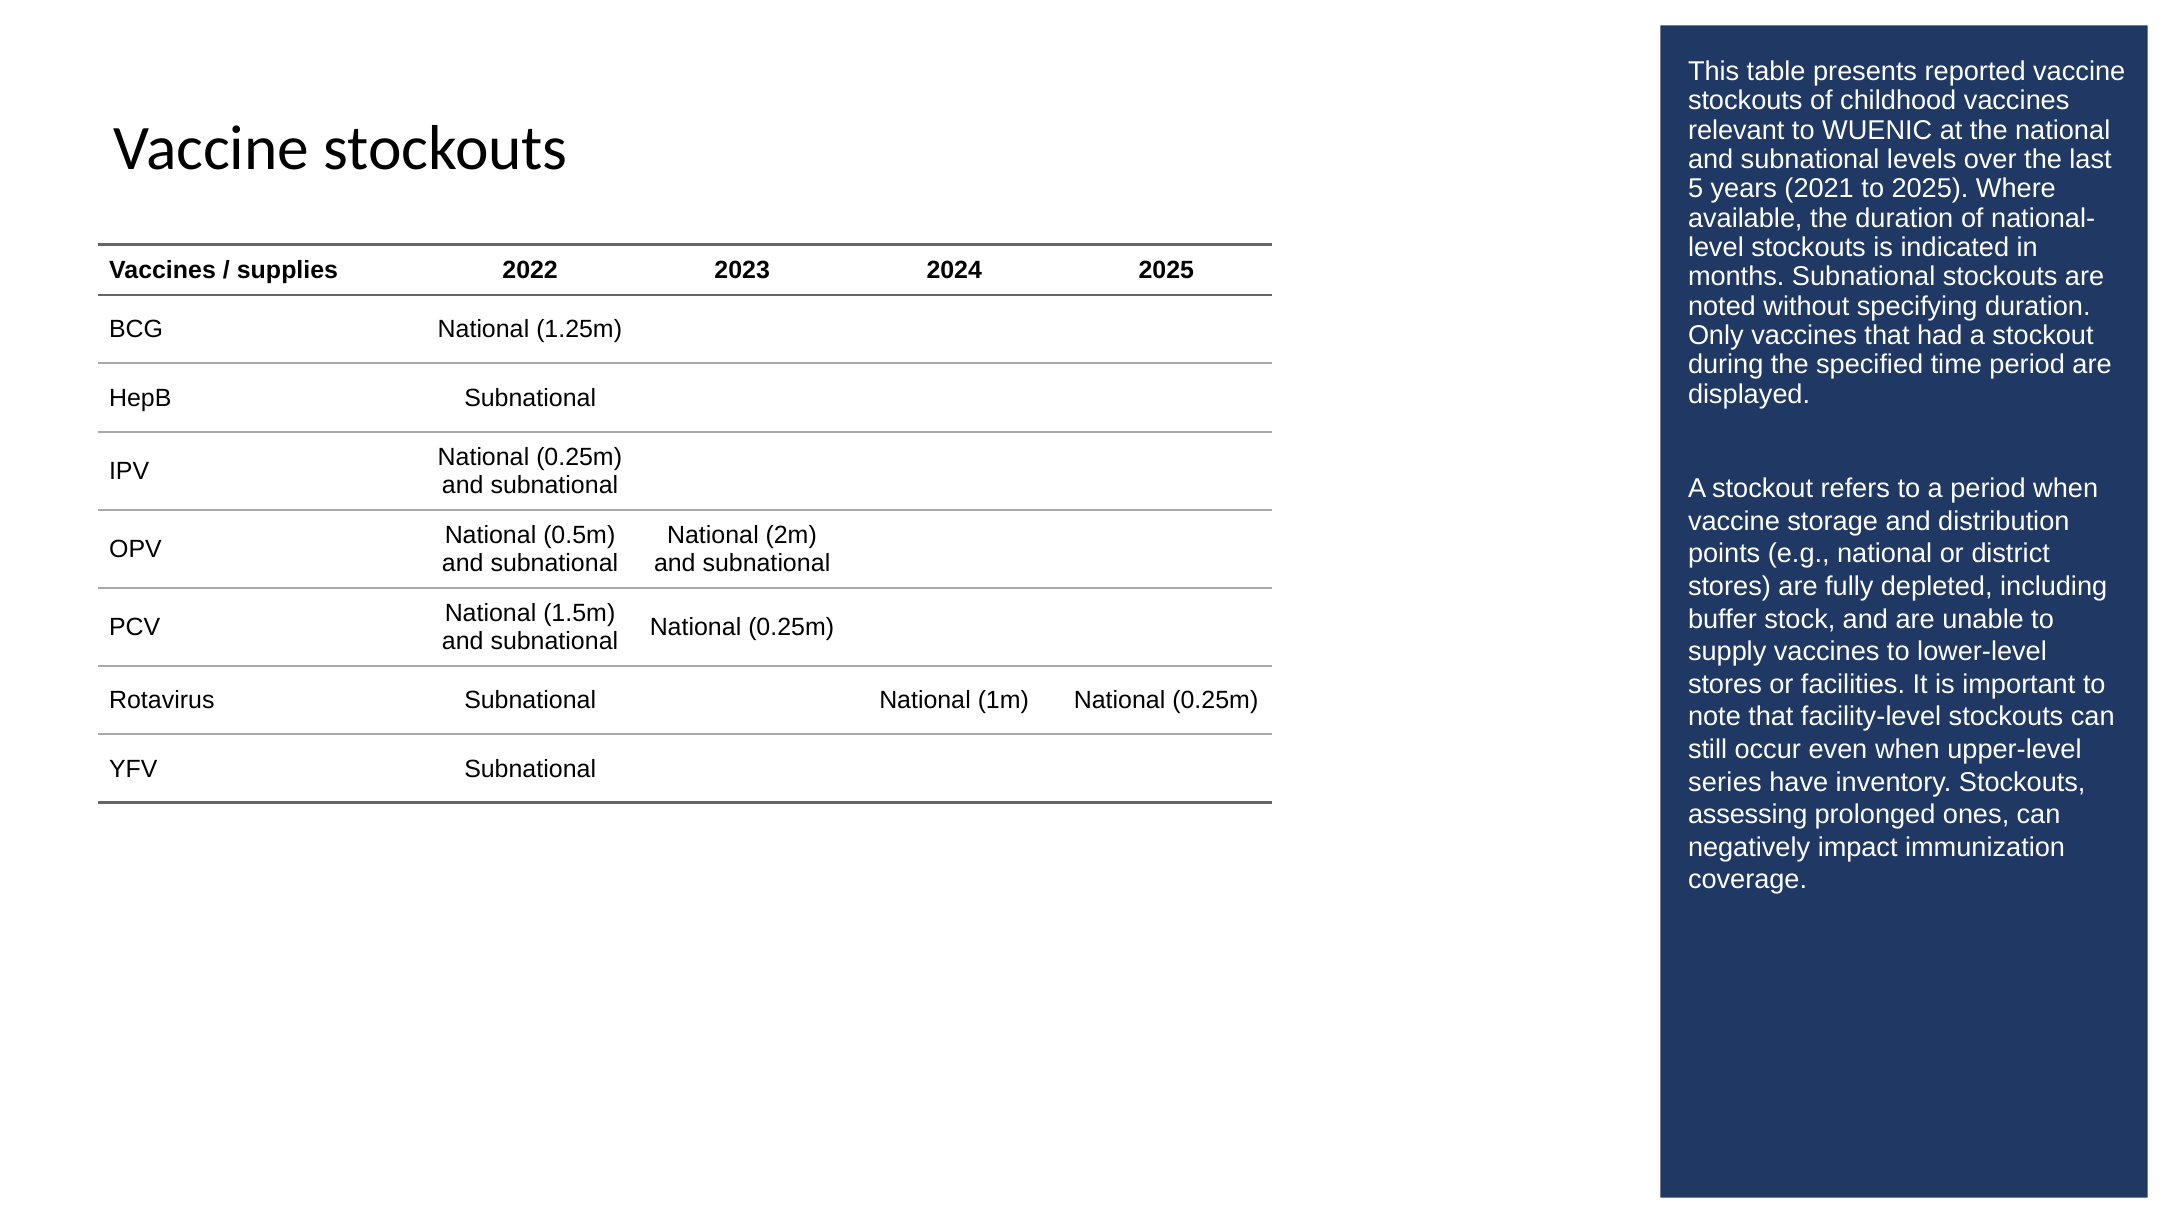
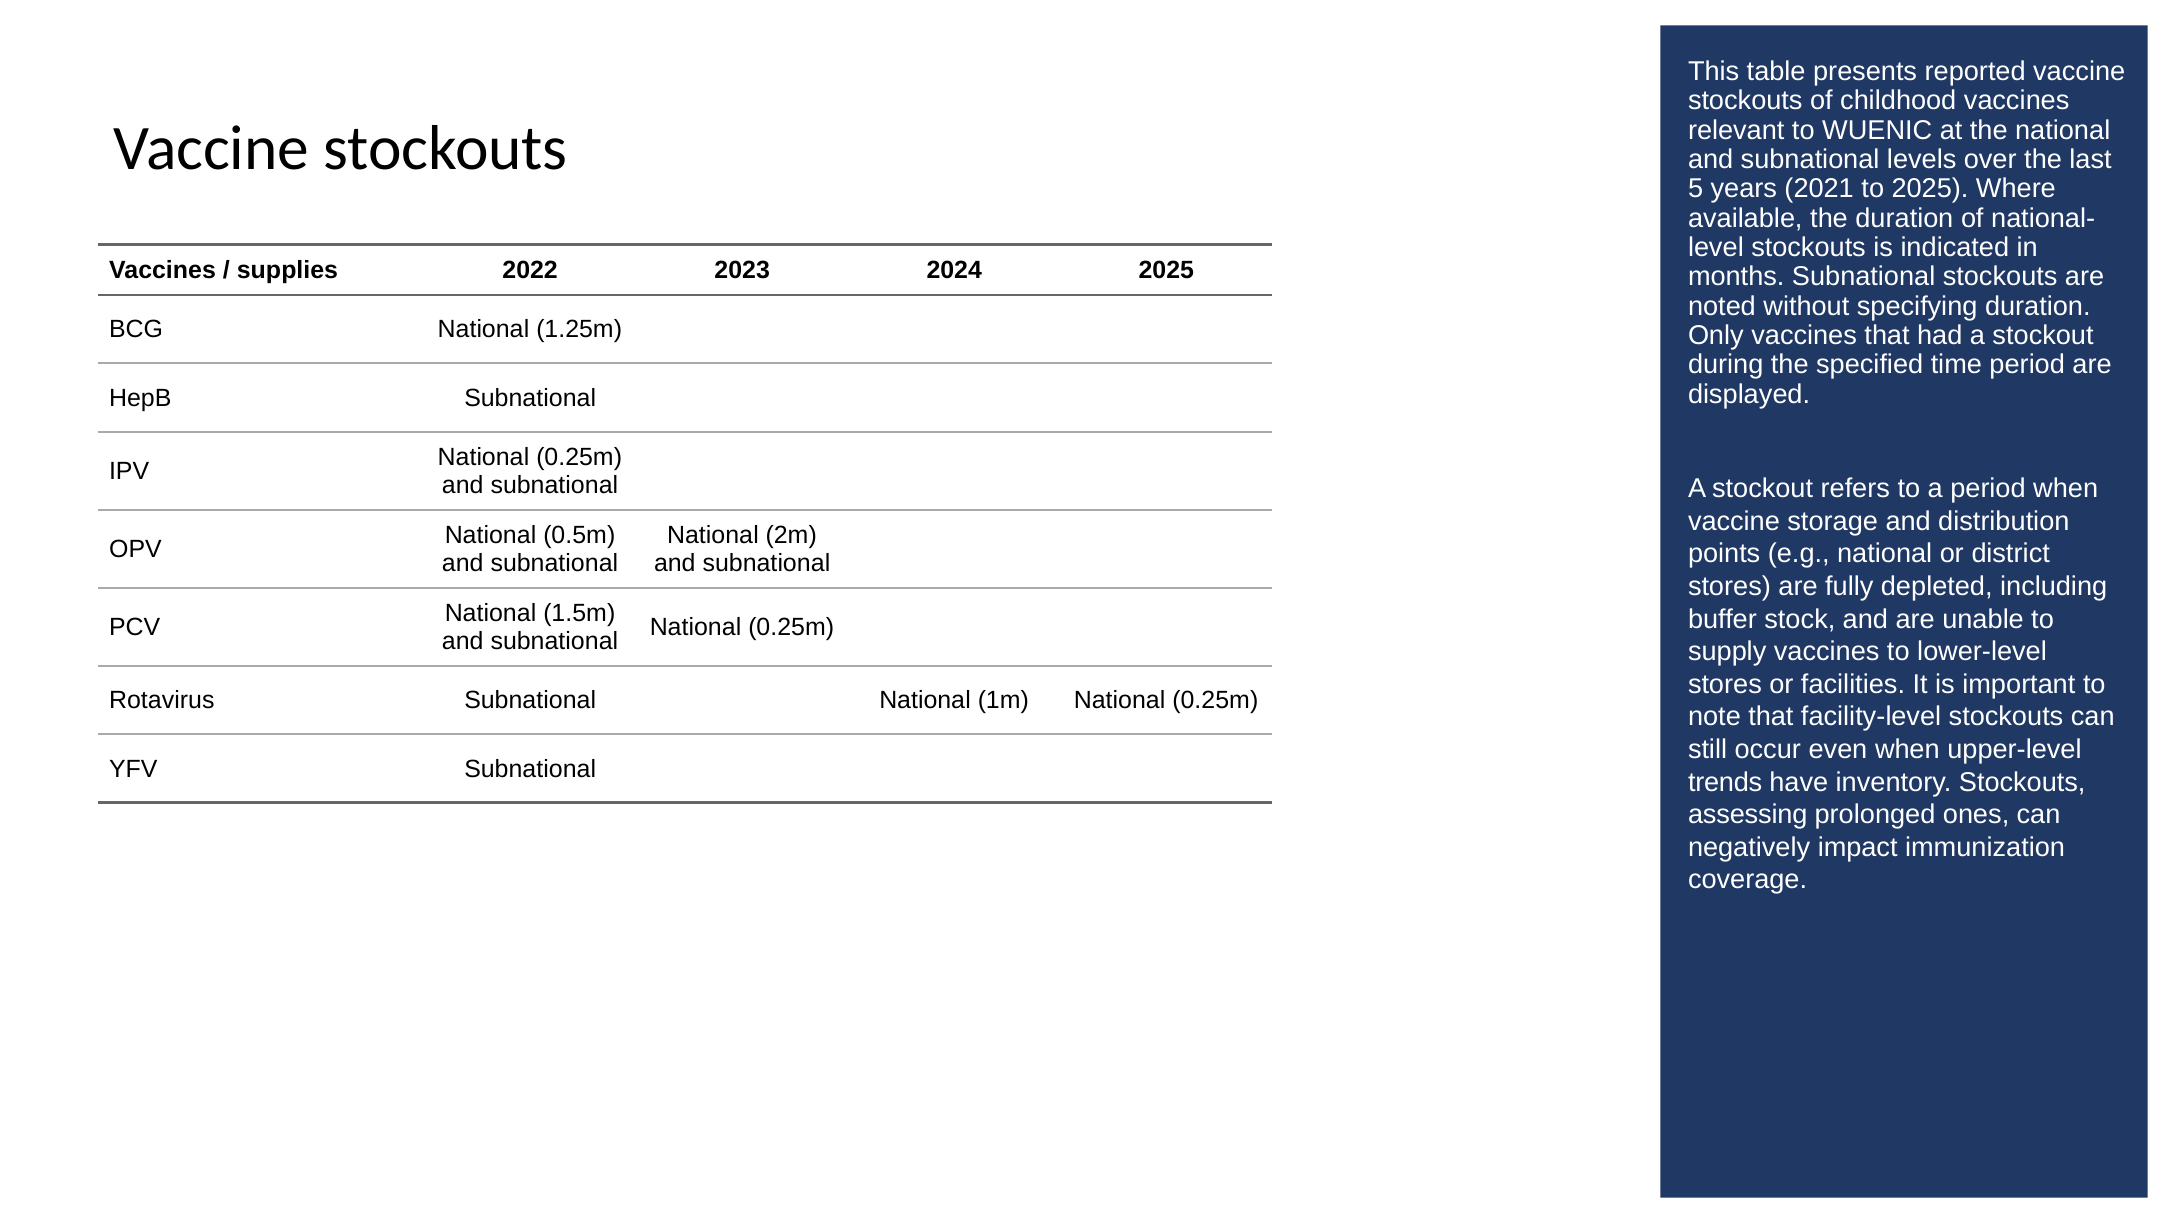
series: series -> trends
